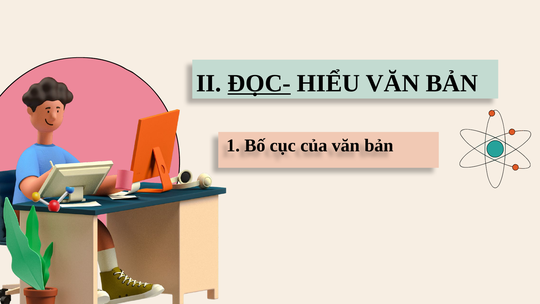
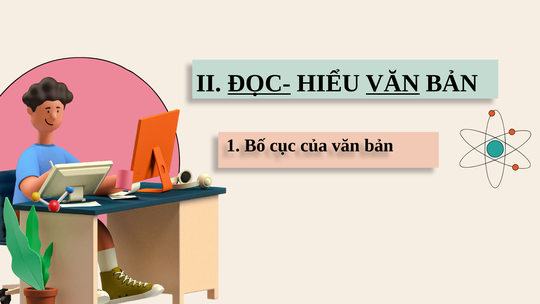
VĂN at (393, 83) underline: none -> present
